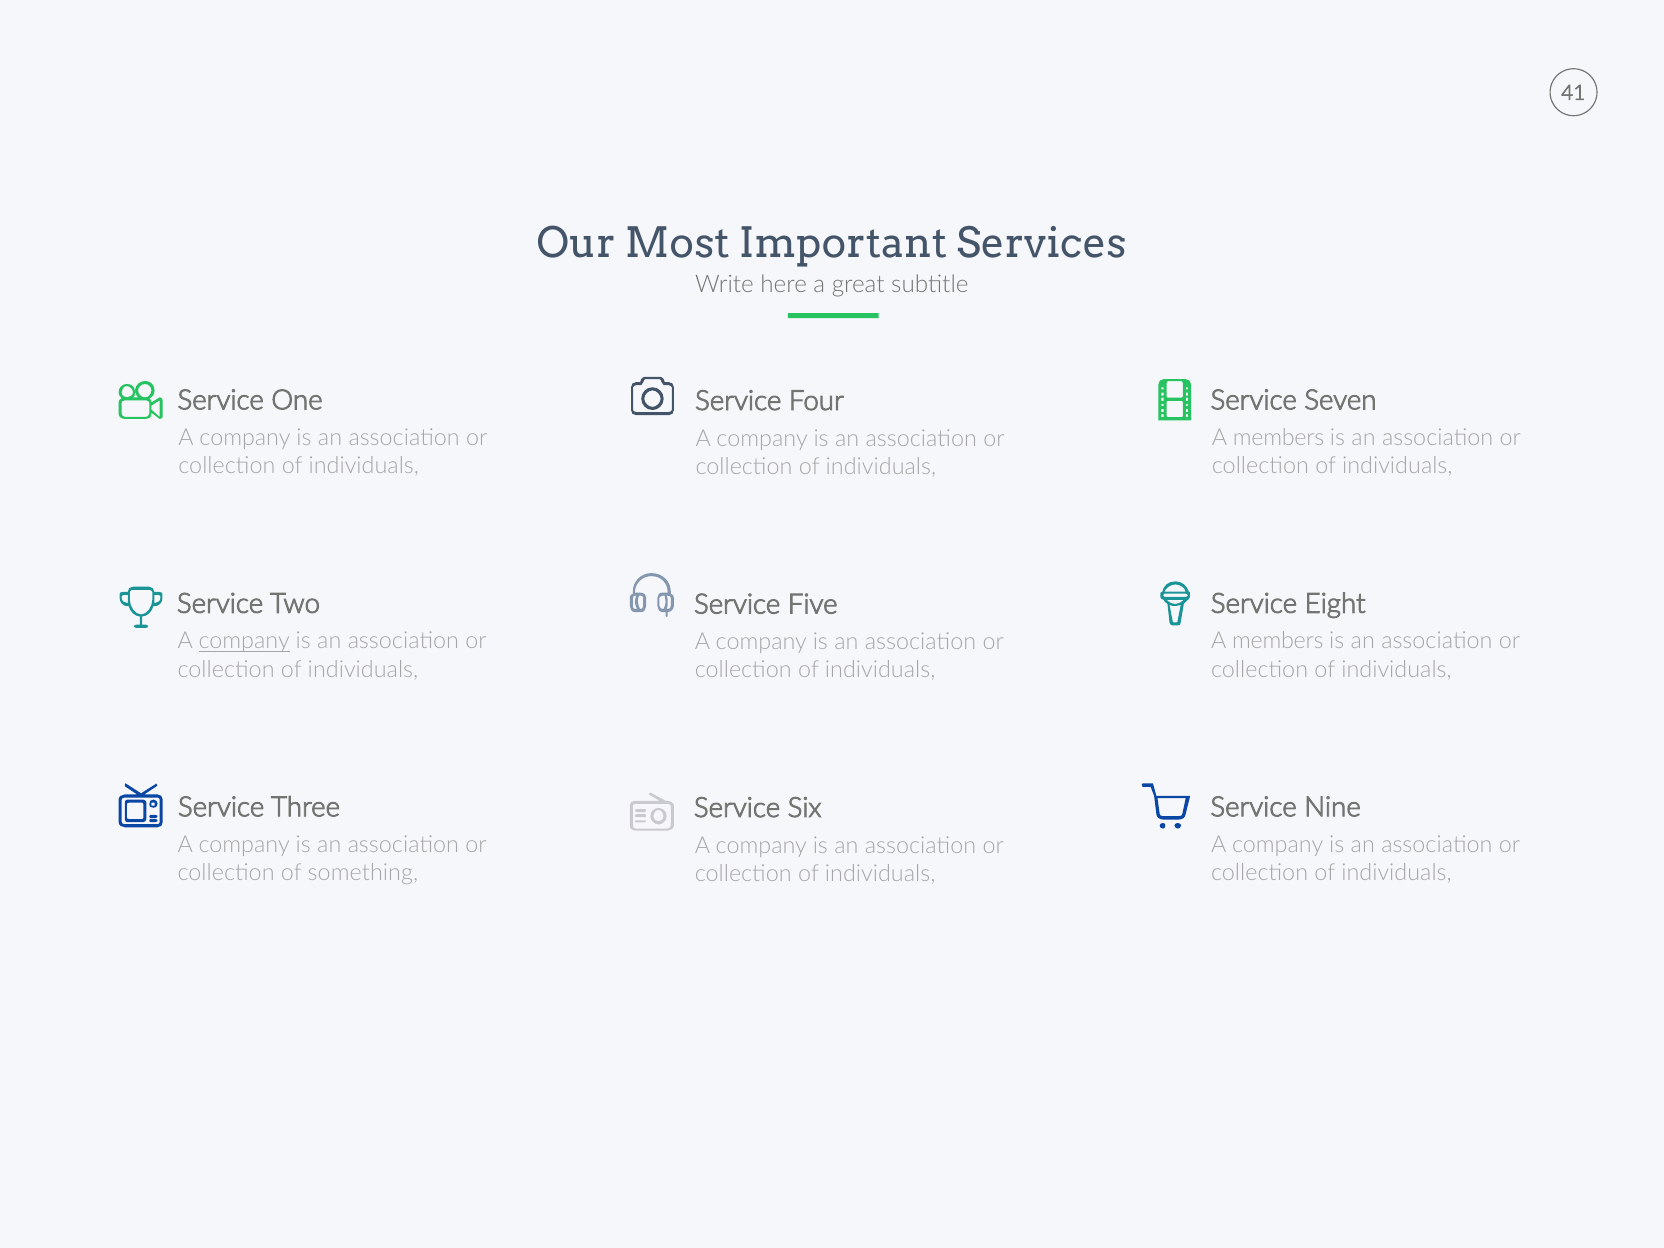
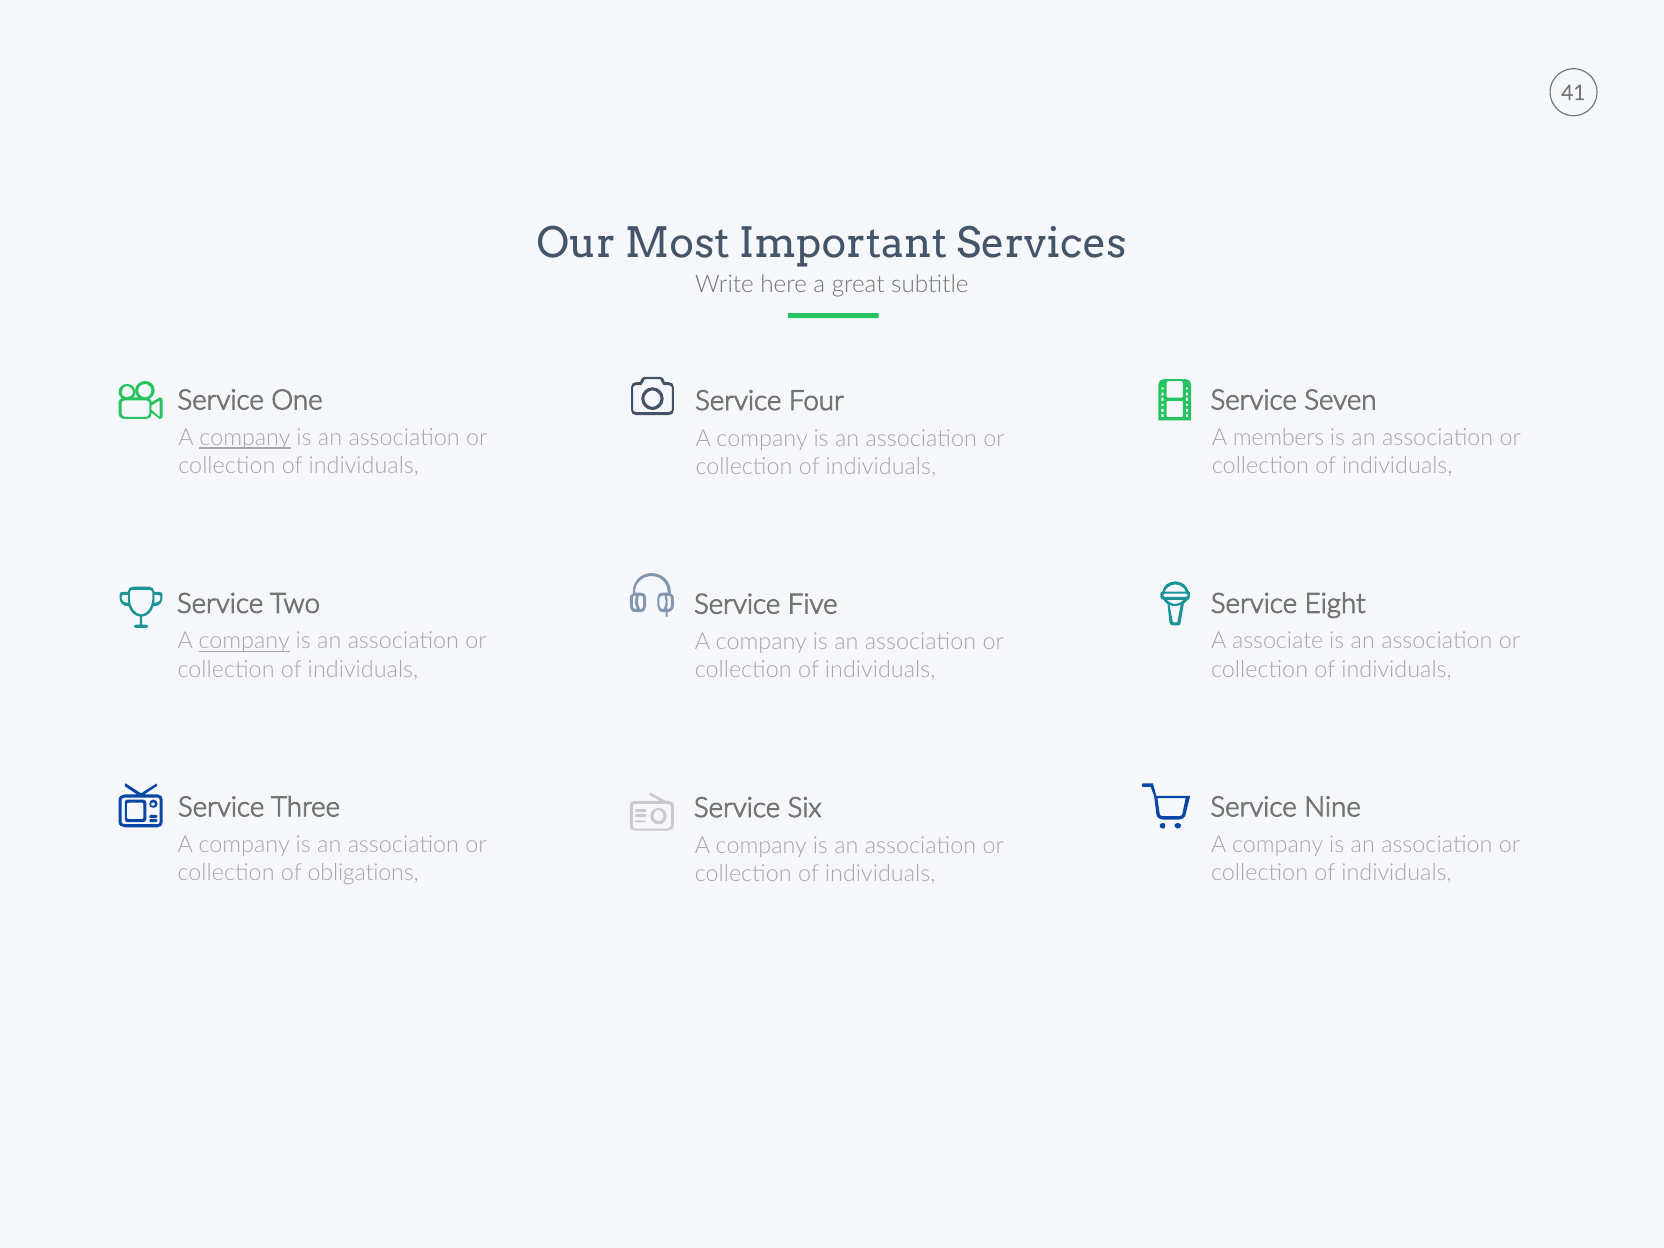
company at (245, 438) underline: none -> present
members at (1278, 641): members -> associate
something: something -> obligations
